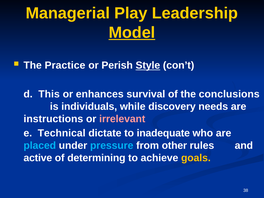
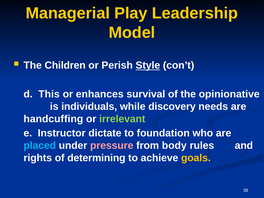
Model underline: present -> none
Practice: Practice -> Children
conclusions: conclusions -> opinionative
instructions: instructions -> handcuffing
irrelevant colour: pink -> light green
Technical: Technical -> Instructor
inadequate: inadequate -> foundation
pressure colour: light blue -> pink
other: other -> body
active: active -> rights
